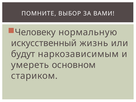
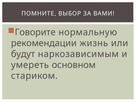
Человеку: Человеку -> Говорите
искусственный: искусственный -> рекомендации
